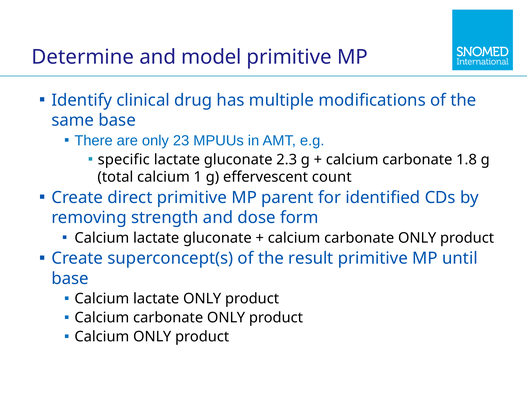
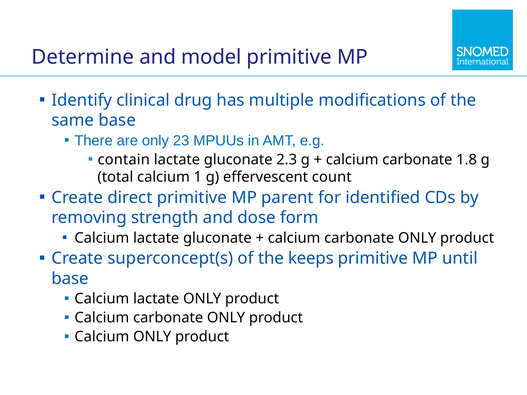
specific: specific -> contain
result: result -> keeps
